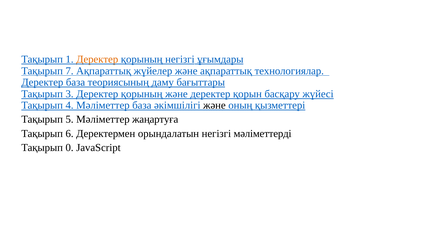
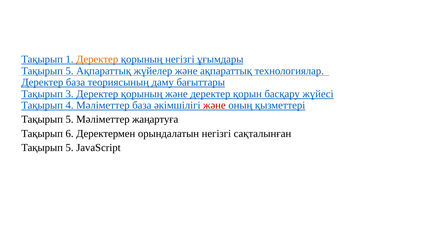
7 at (70, 71): 7 -> 5
және at (214, 105) colour: black -> red
мәліметтерді: мәліметтерді -> сақталынған
0 at (70, 148): 0 -> 5
